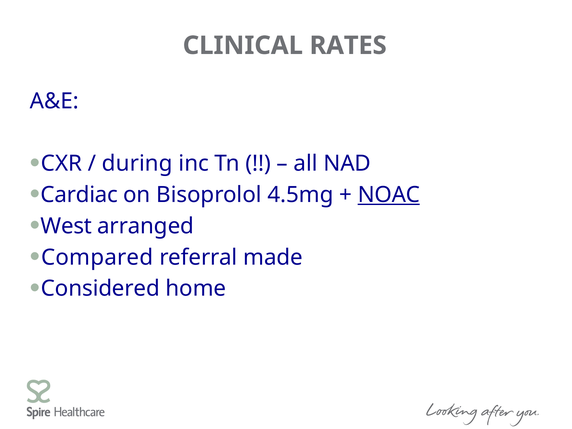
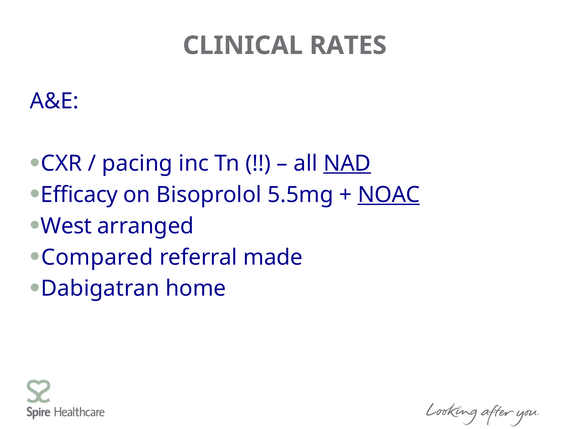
during: during -> pacing
NAD underline: none -> present
Cardiac: Cardiac -> Efficacy
4.5mg: 4.5mg -> 5.5mg
Considered: Considered -> Dabigatran
